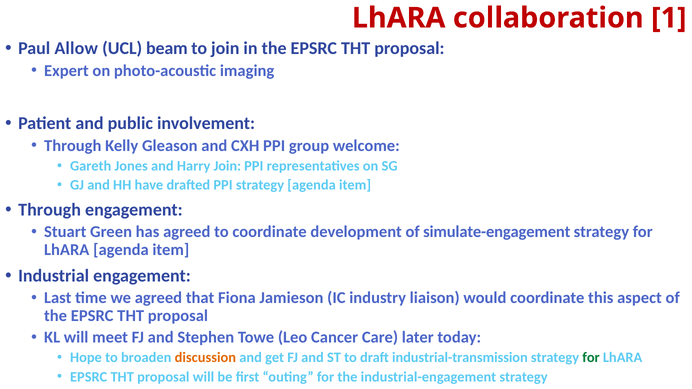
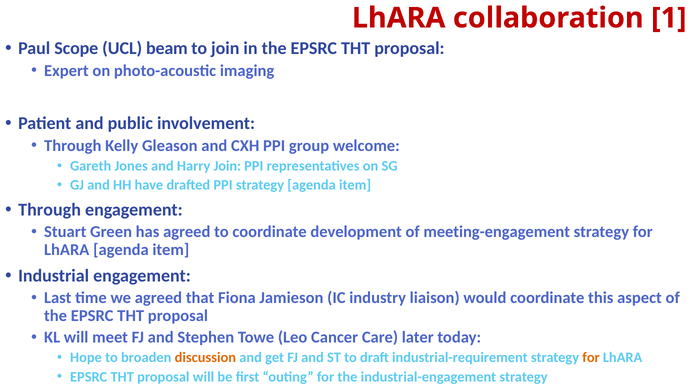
Allow: Allow -> Scope
simulate-engagement: simulate-engagement -> meeting-engagement
industrial-transmission: industrial-transmission -> industrial-requirement
for at (591, 358) colour: green -> orange
